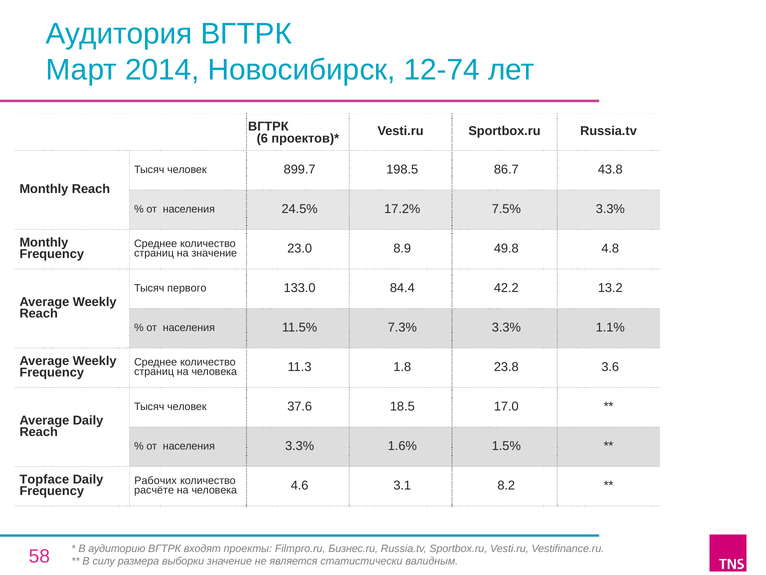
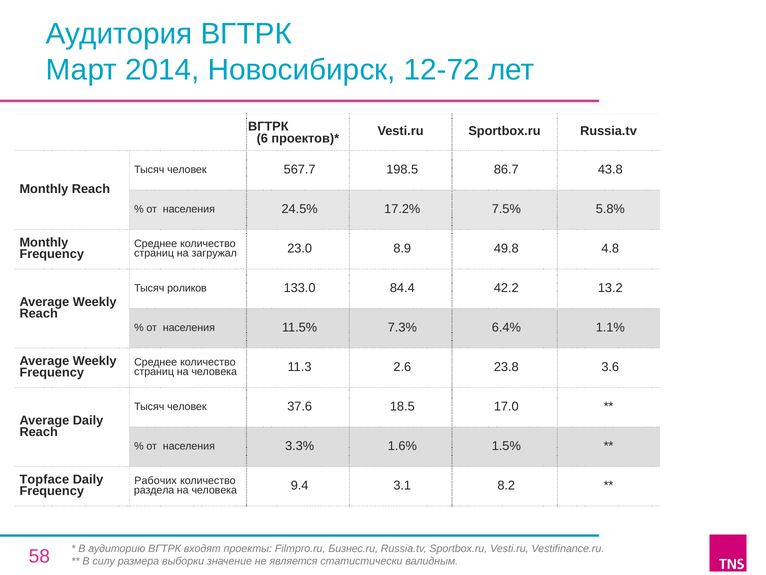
12-74: 12-74 -> 12-72
899.7: 899.7 -> 567.7
7.5% 3.3%: 3.3% -> 5.8%
на значение: значение -> загружал
первого: первого -> роликов
7.3% 3.3%: 3.3% -> 6.4%
1.8: 1.8 -> 2.6
расчёте: расчёте -> раздела
4.6: 4.6 -> 9.4
